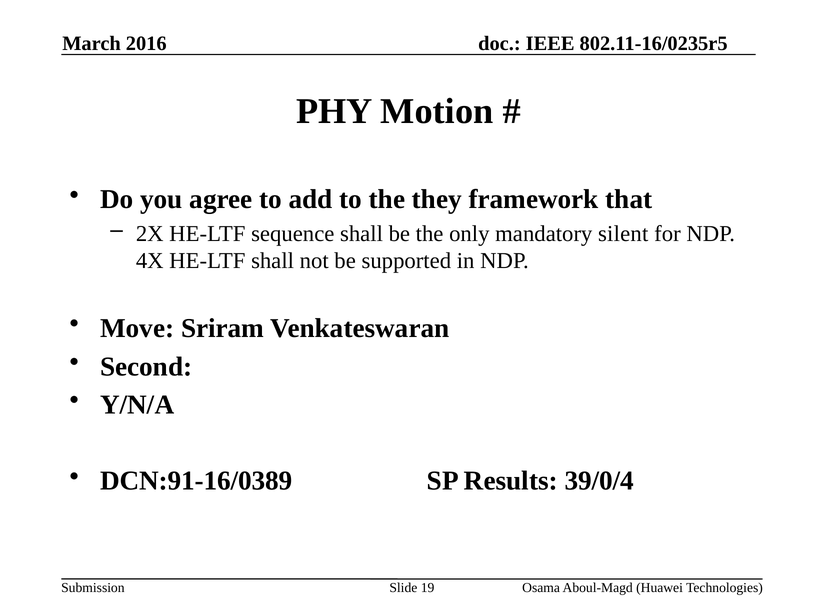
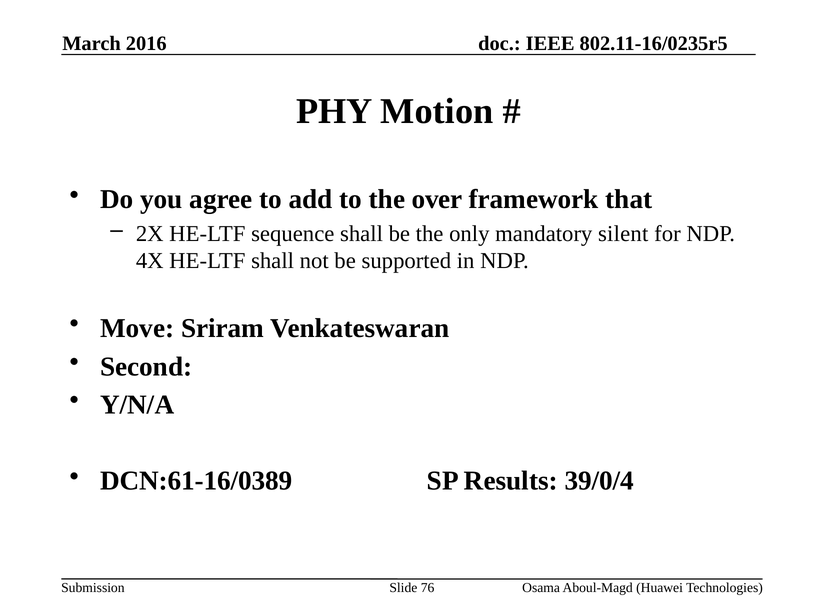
they: they -> over
DCN:91-16/0389: DCN:91-16/0389 -> DCN:61-16/0389
19: 19 -> 76
